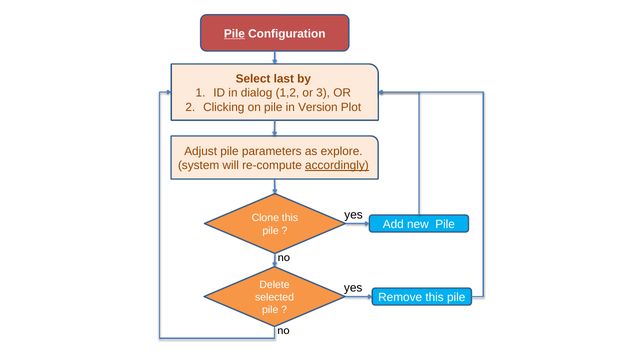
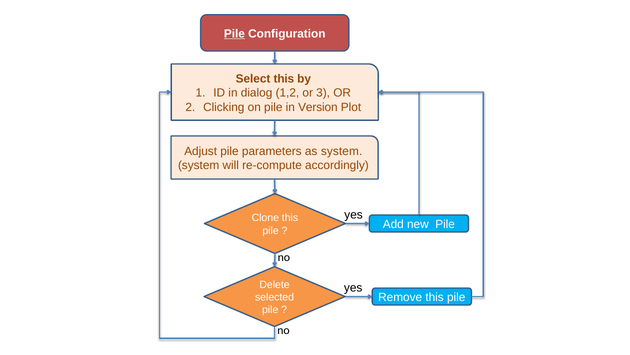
Select last: last -> this
as explore: explore -> system
accordingly underline: present -> none
